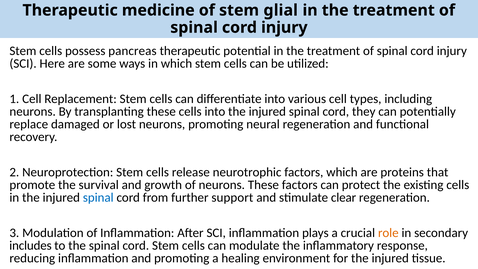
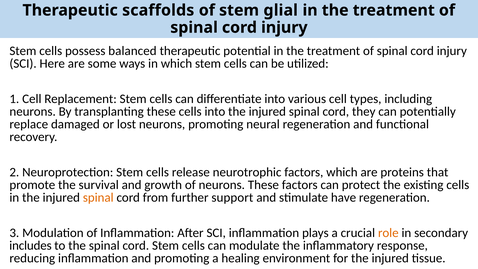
medicine: medicine -> scaffolds
pancreas: pancreas -> balanced
spinal at (98, 197) colour: blue -> orange
clear: clear -> have
